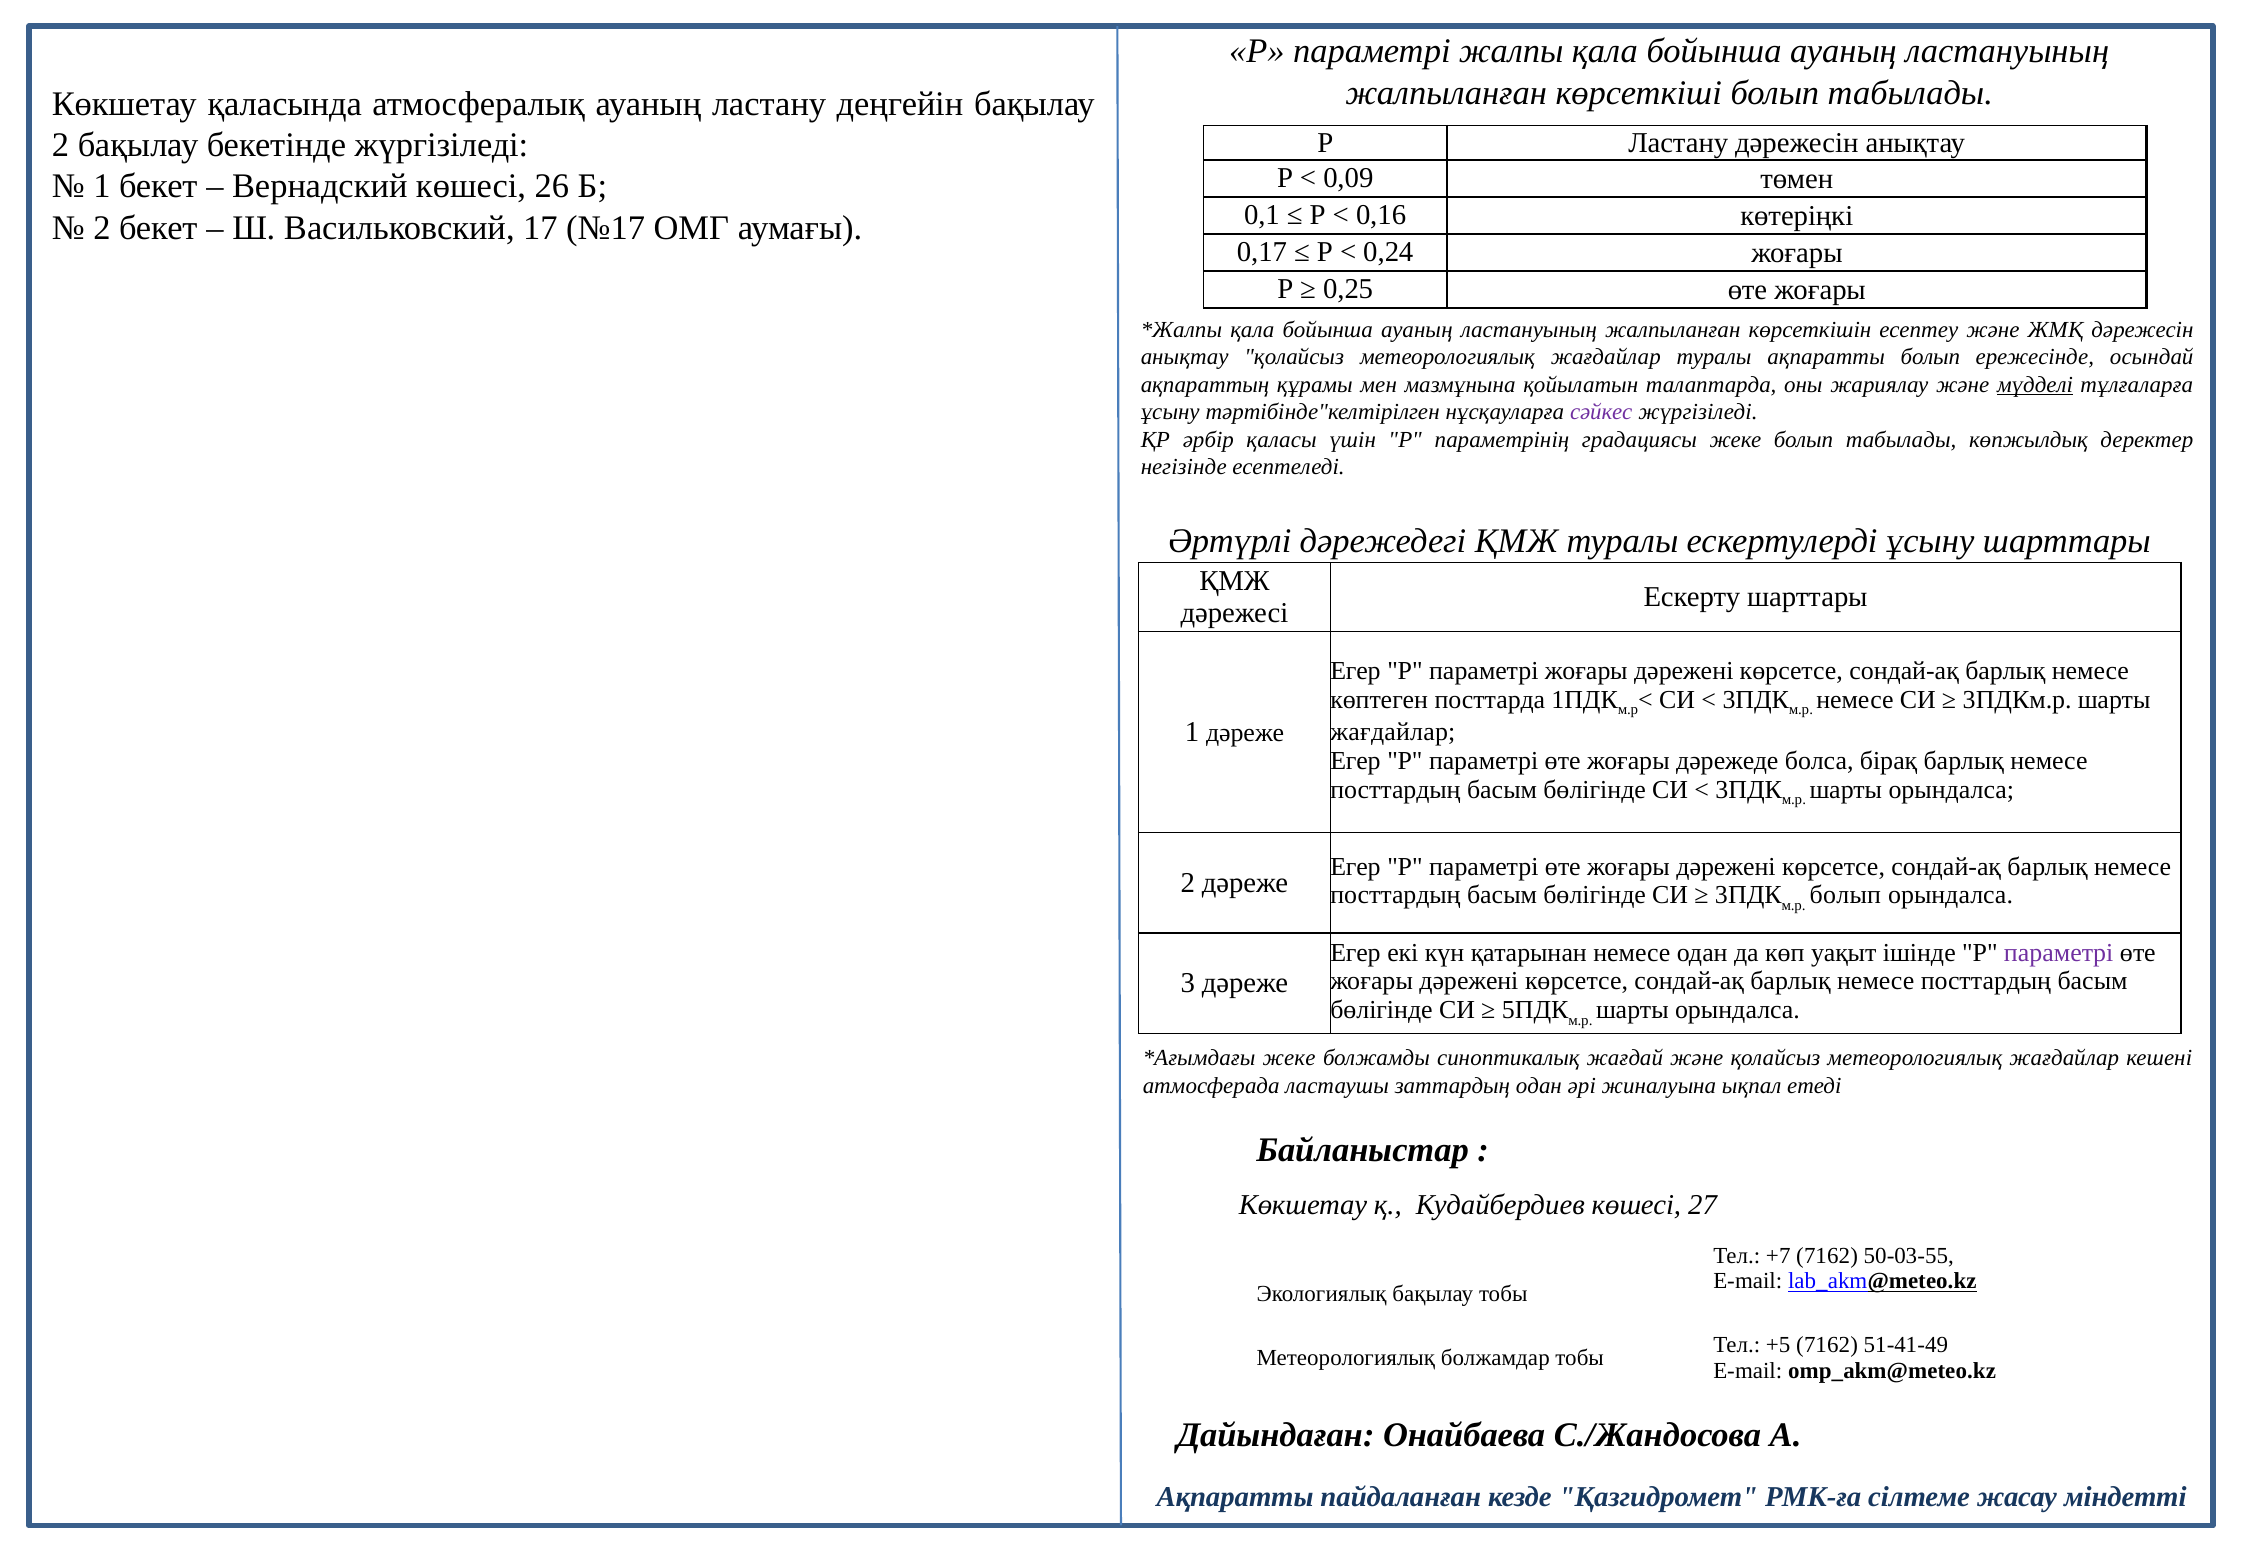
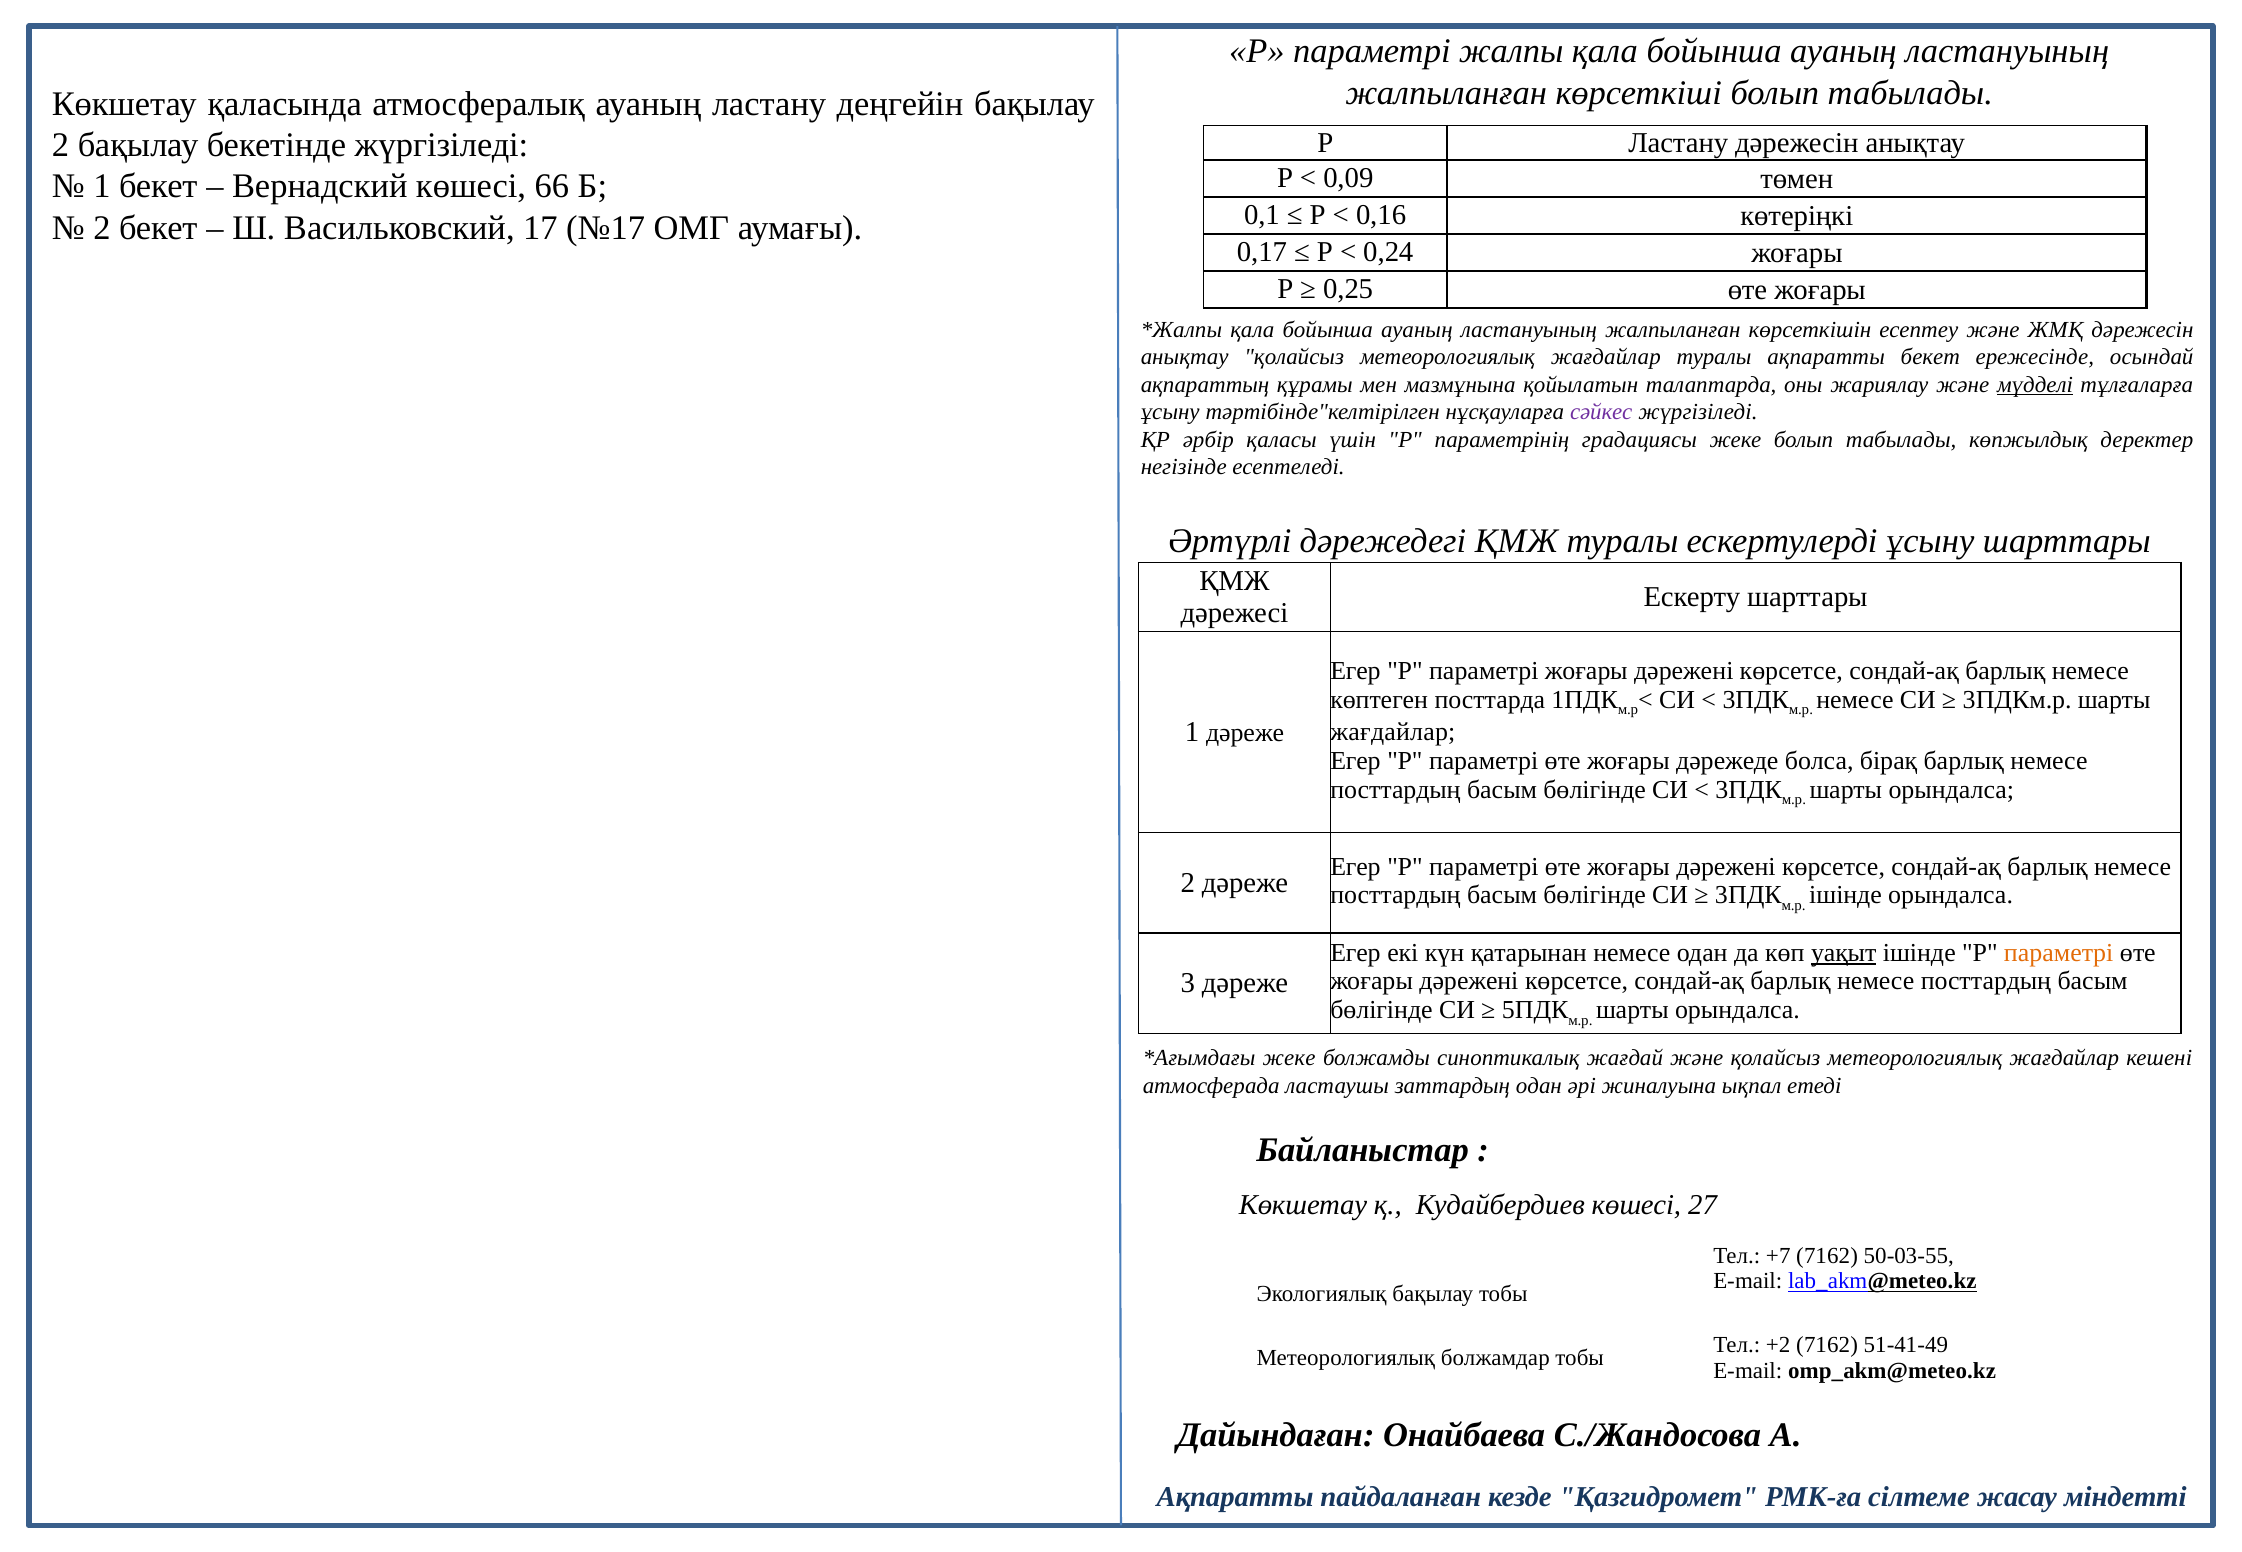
26: 26 -> 66
ақпаратты болып: болып -> бекет
болып at (1845, 895): болып -> ішінде
уақыт underline: none -> present
параметрі at (2059, 953) colour: purple -> orange
+5: +5 -> +2
